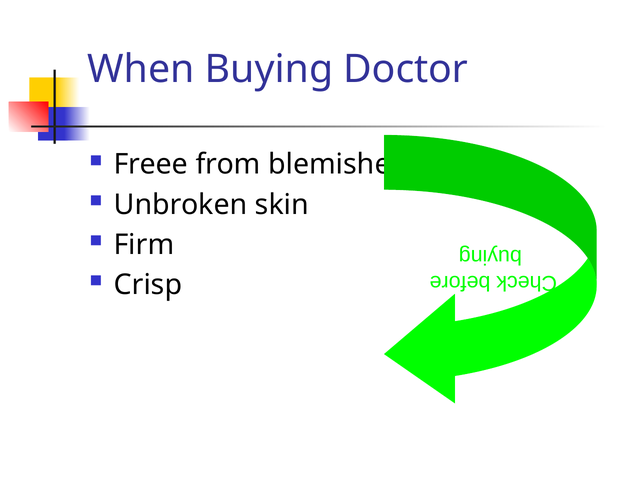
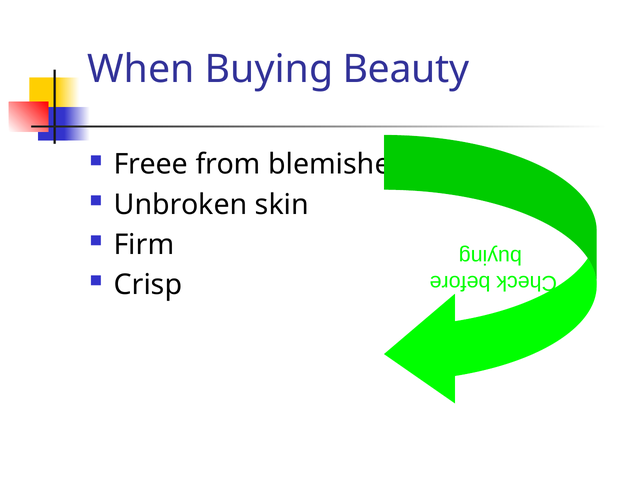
Doctor: Doctor -> Beauty
